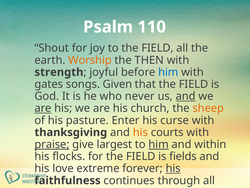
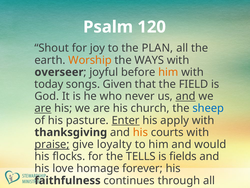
110: 110 -> 120
to the FIELD: FIELD -> PLAN
THEN: THEN -> WAYS
strength: strength -> overseer
him at (168, 72) colour: blue -> orange
gates: gates -> today
sheep colour: orange -> blue
Enter underline: none -> present
curse: curse -> apply
largest: largest -> loyalty
him at (159, 144) underline: present -> none
within: within -> would
for the FIELD: FIELD -> TELLS
extreme: extreme -> homage
his at (173, 168) underline: present -> none
